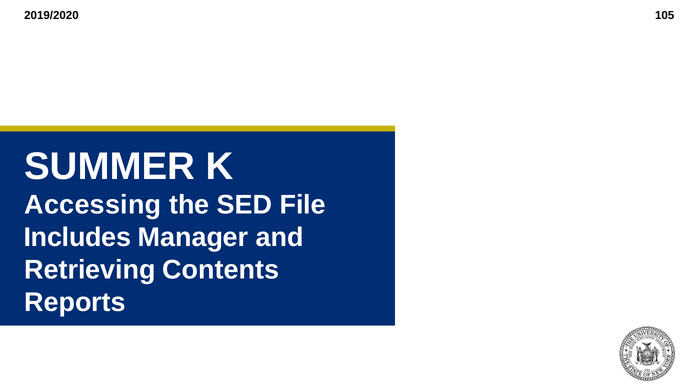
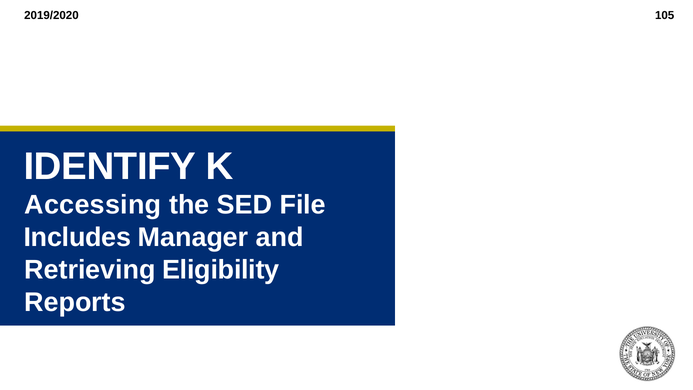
SUMMER: SUMMER -> IDENTIFY
Contents: Contents -> Eligibility
